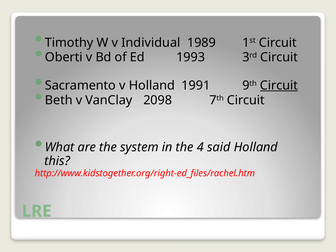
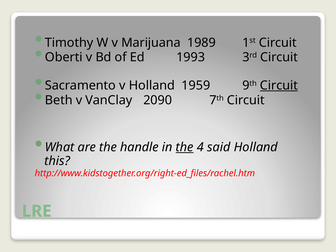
Individual: Individual -> Marijuana
1991: 1991 -> 1959
2098: 2098 -> 2090
system: system -> handle
the at (185, 147) underline: none -> present
